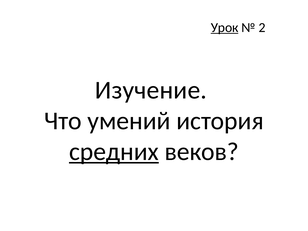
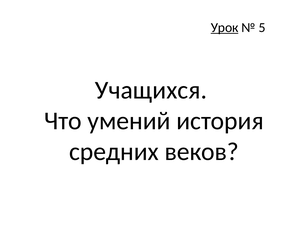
2: 2 -> 5
Изучение: Изучение -> Учащихся
средних underline: present -> none
